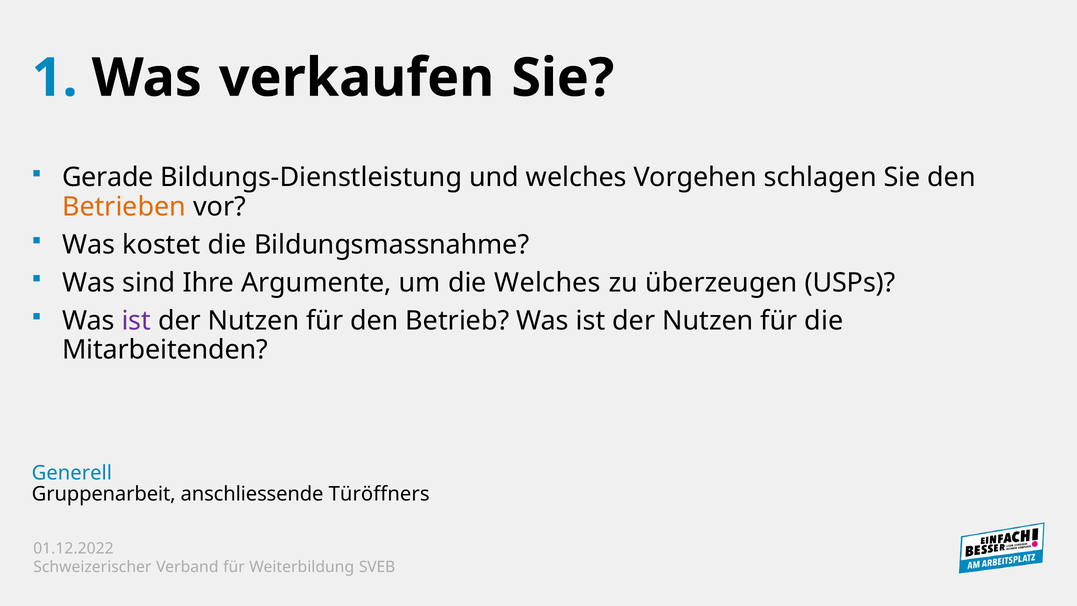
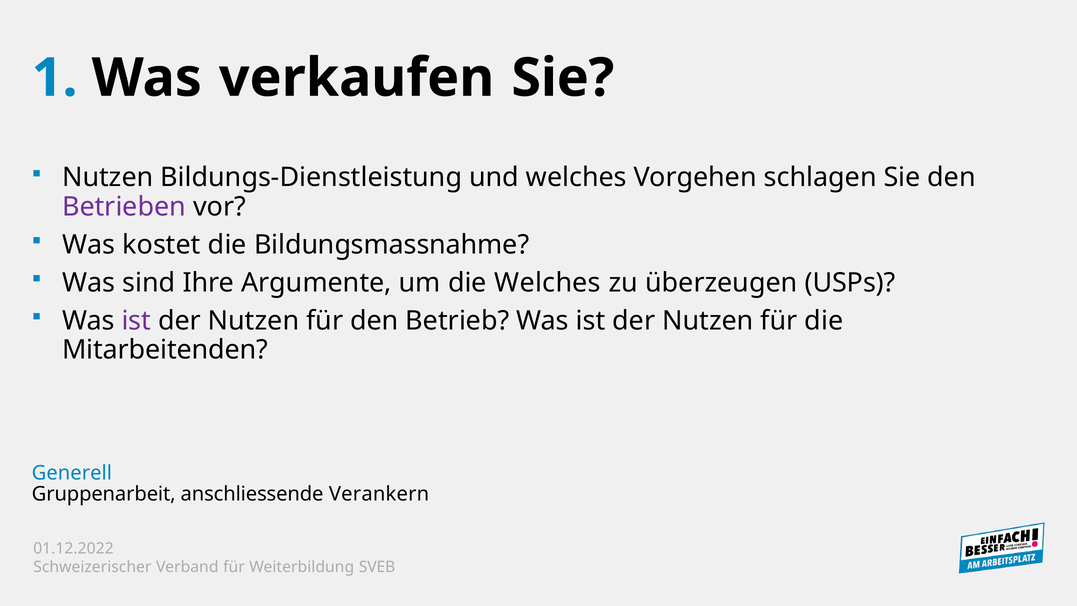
Gerade at (108, 177): Gerade -> Nutzen
Betrieben colour: orange -> purple
Türöffners: Türöffners -> Verankern
